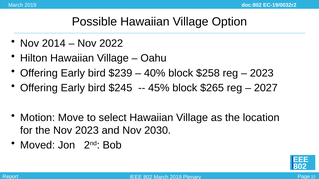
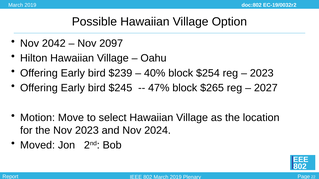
2014: 2014 -> 2042
2022: 2022 -> 2097
$258: $258 -> $254
45%: 45% -> 47%
2030: 2030 -> 2024
